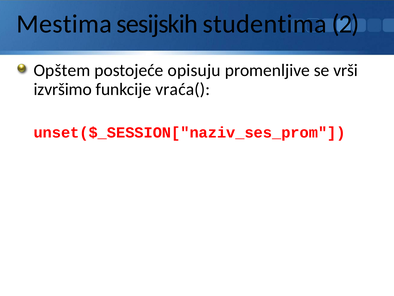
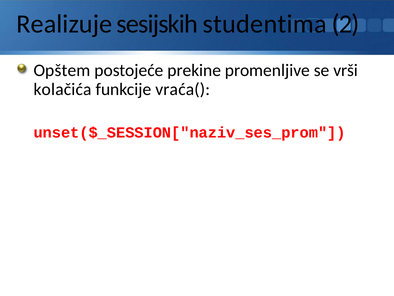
Mestima: Mestima -> Realizuje
opisuju: opisuju -> prekine
izvršimo: izvršimo -> kolačića
